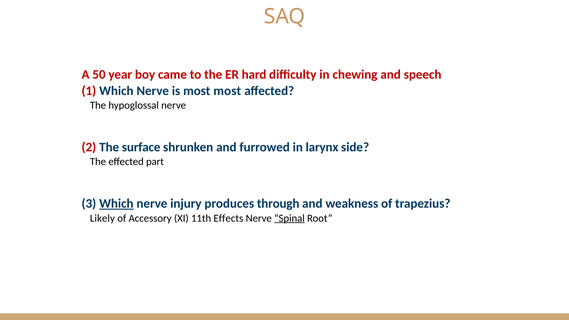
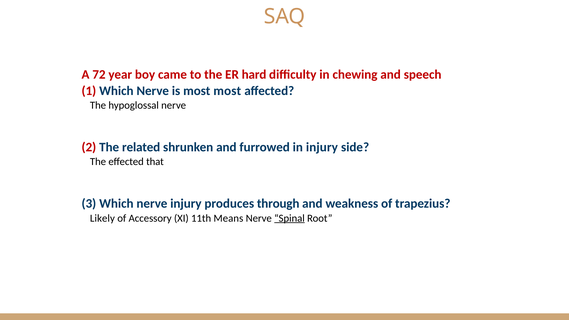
50: 50 -> 72
surface: surface -> related
in larynx: larynx -> injury
part: part -> that
Which at (116, 204) underline: present -> none
Effects: Effects -> Means
